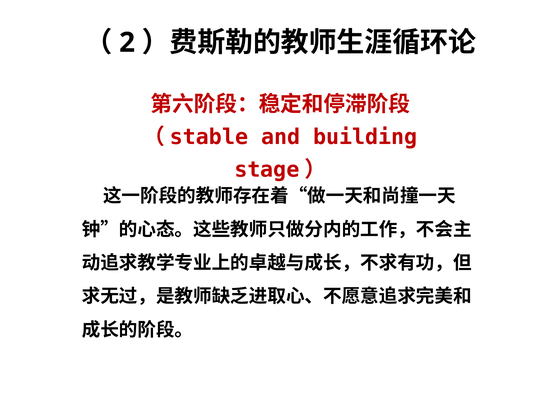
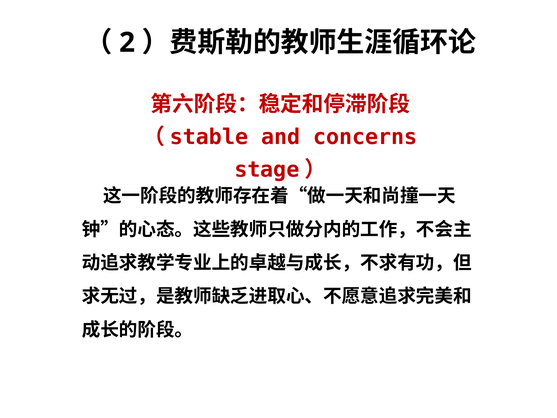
building: building -> concerns
